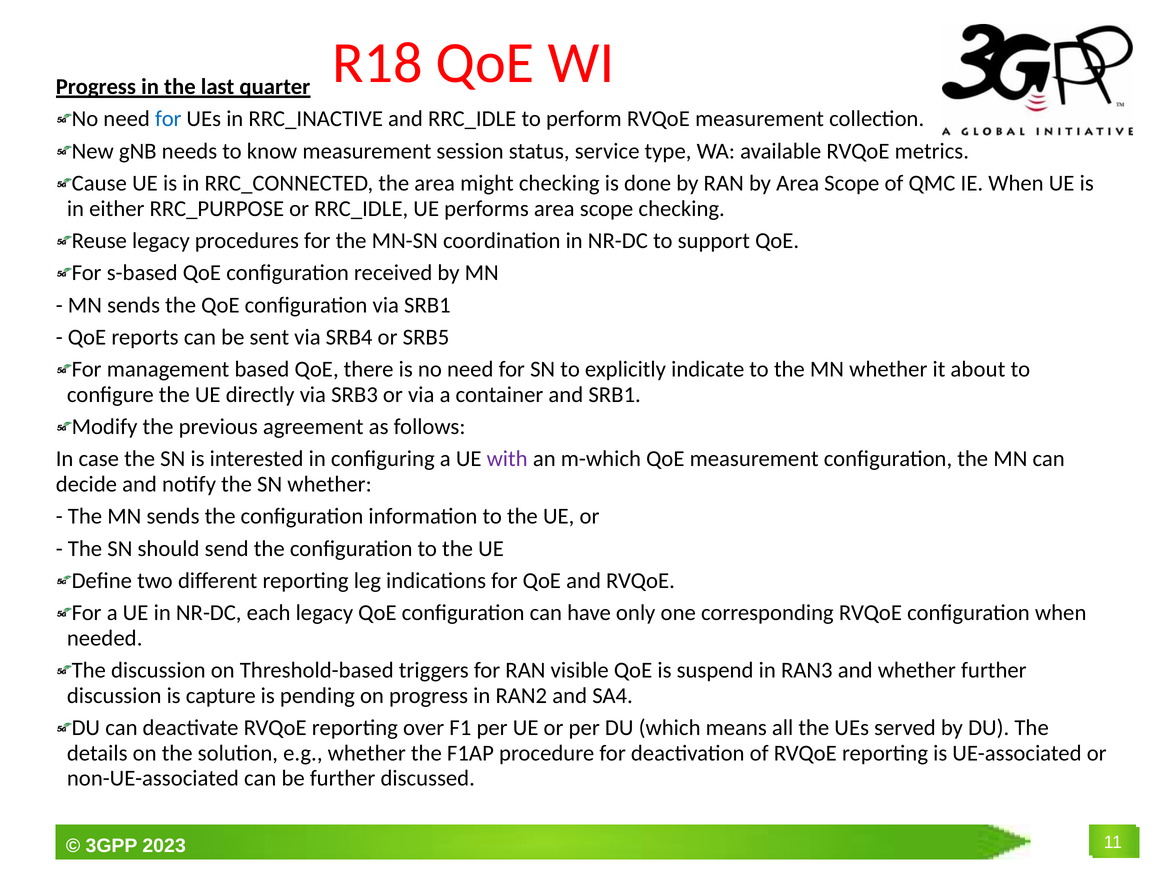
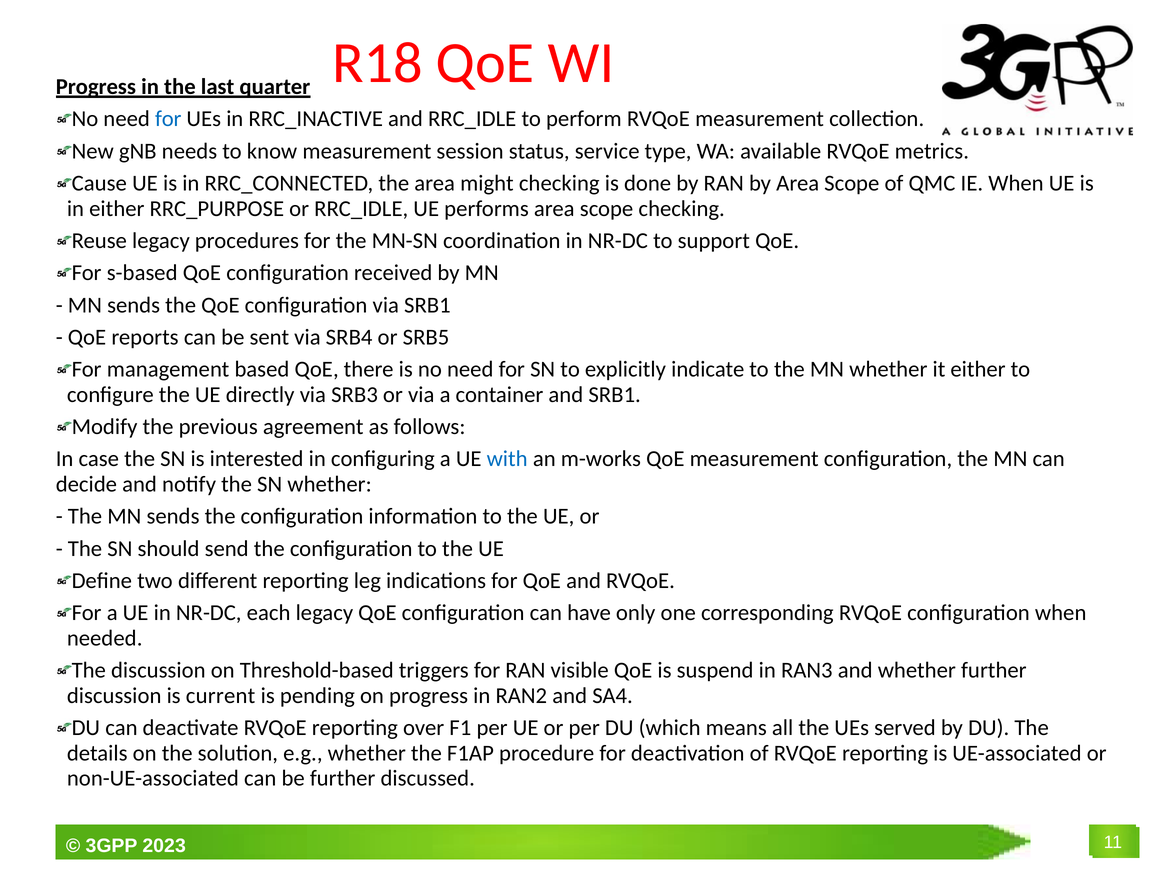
it about: about -> either
with colour: purple -> blue
m-which: m-which -> m-works
capture: capture -> current
